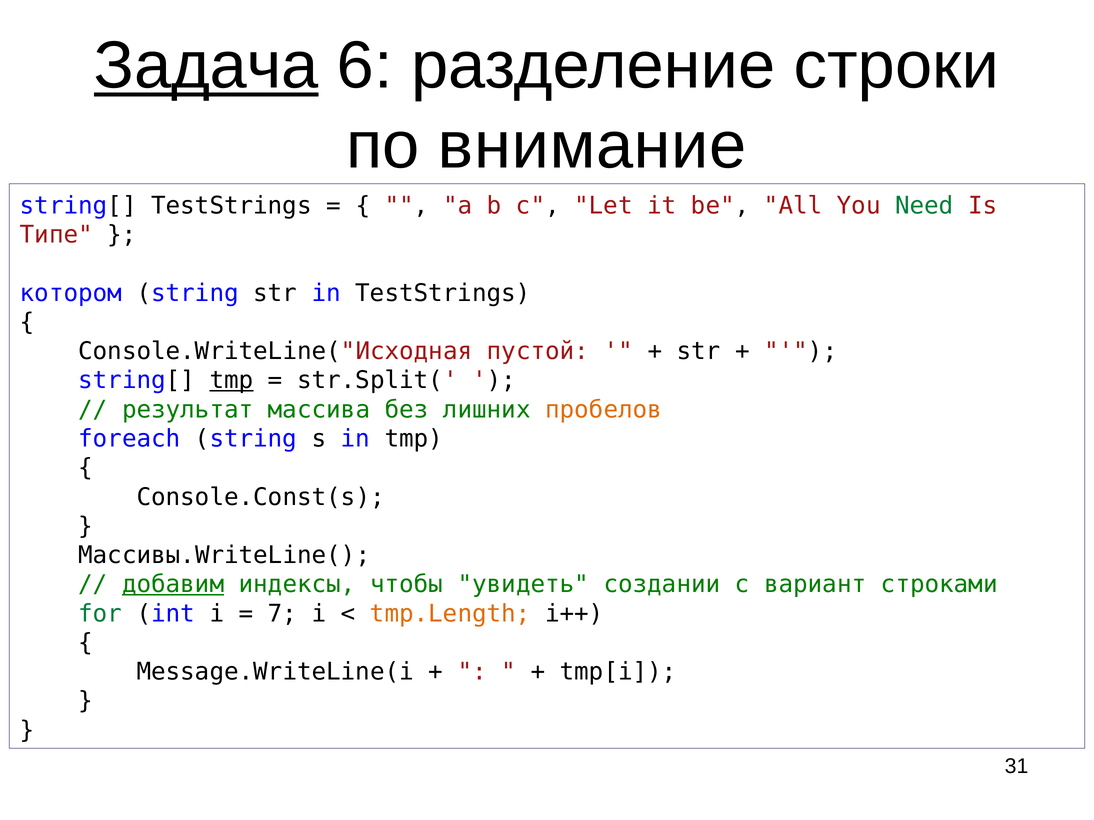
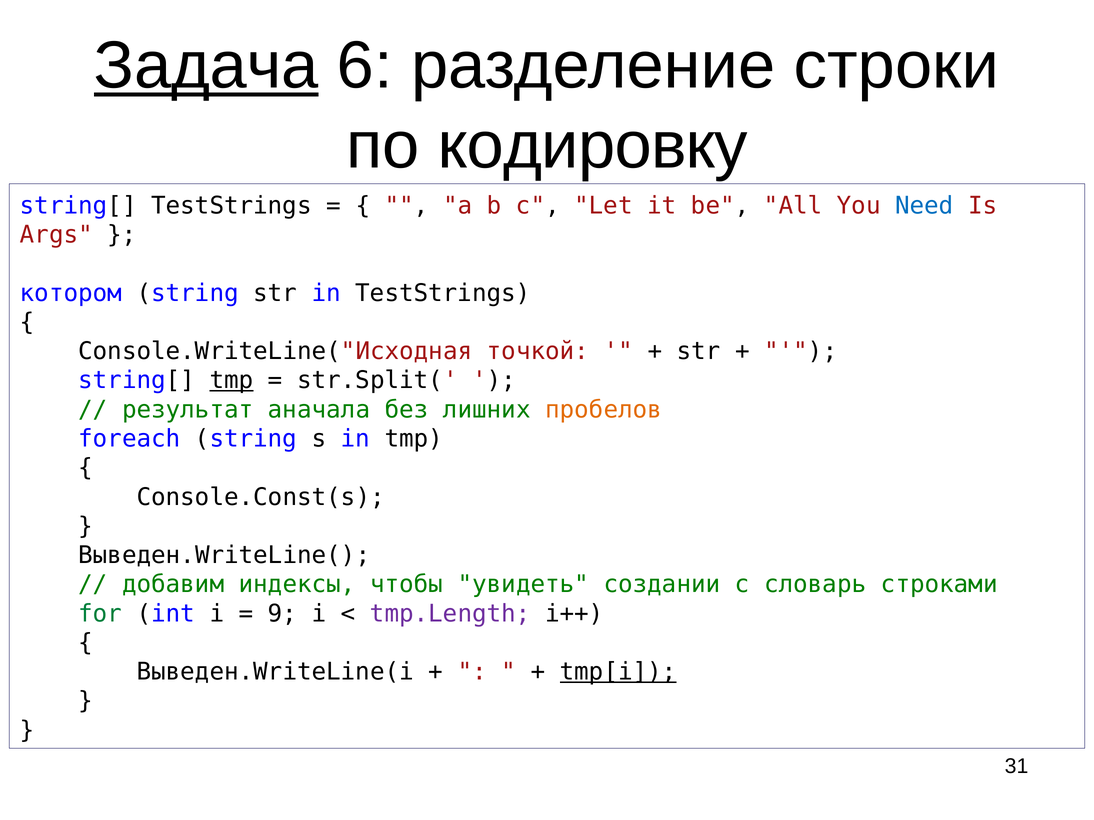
внимание: внимание -> кодировку
Need colour: green -> blue
Типе: Типе -> Args
пустой: пустой -> точкой
массива: массива -> аначала
Массивы.WriteLine(: Массивы.WriteLine( -> Выведен.WriteLine(
добавим underline: present -> none
вариант: вариант -> словарь
7: 7 -> 9
tmp.Length colour: orange -> purple
Message.WriteLine(i: Message.WriteLine(i -> Выведен.WriteLine(i
tmp[i underline: none -> present
